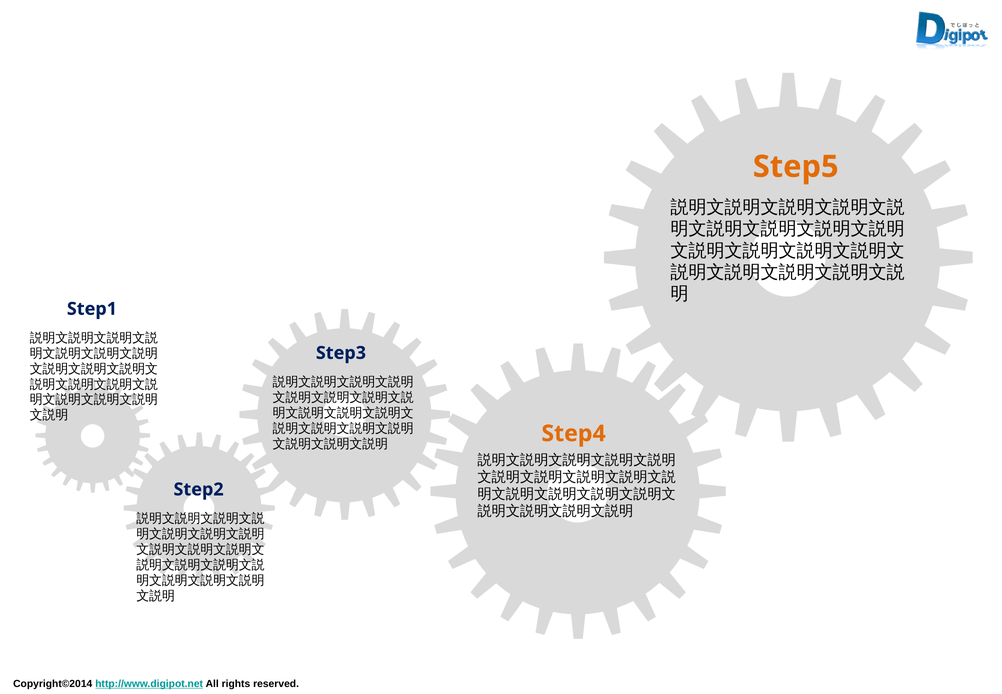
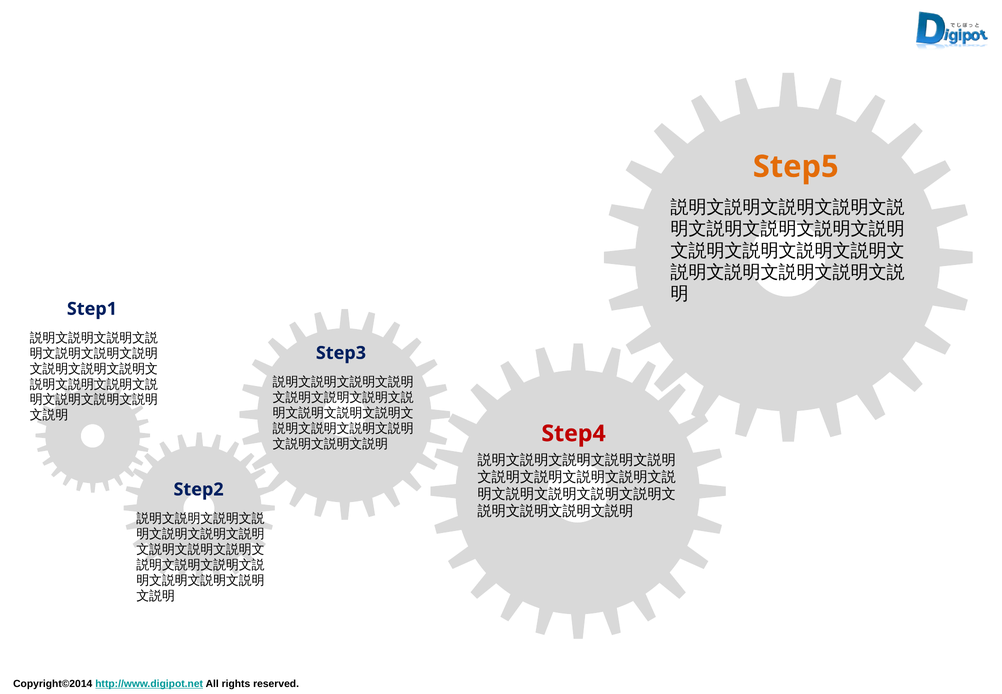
Step4 colour: orange -> red
